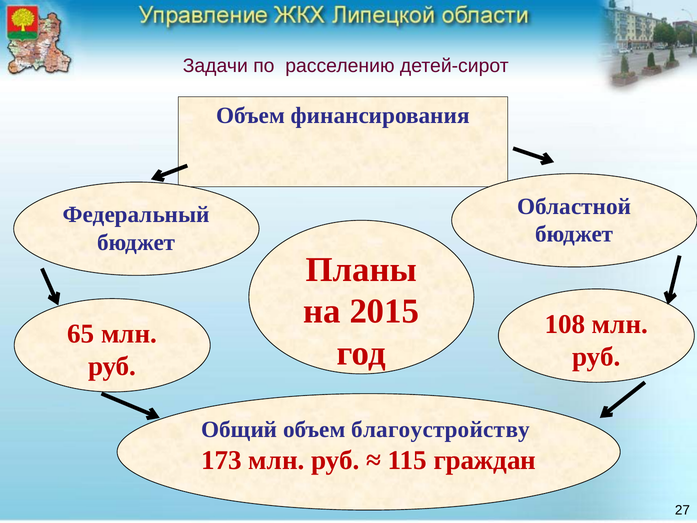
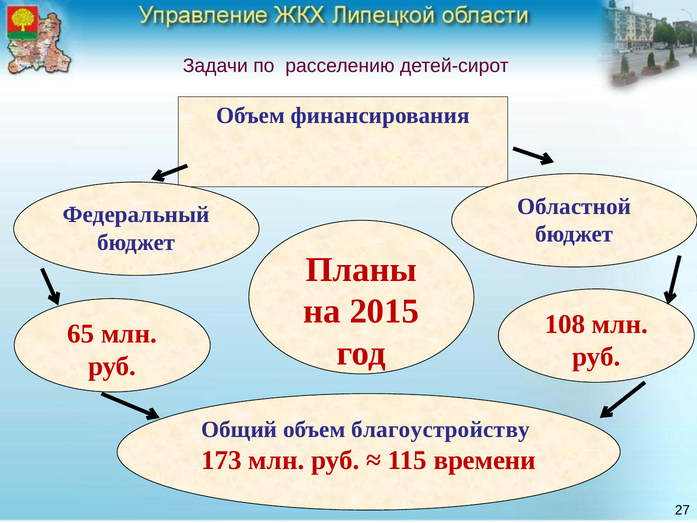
граждан: граждан -> времени
